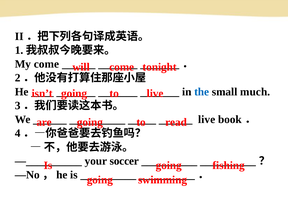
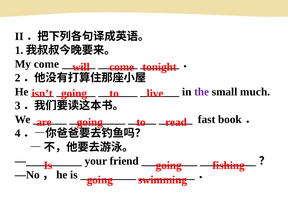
the colour: blue -> purple
live at (207, 119): live -> fast
soccer: soccer -> friend
